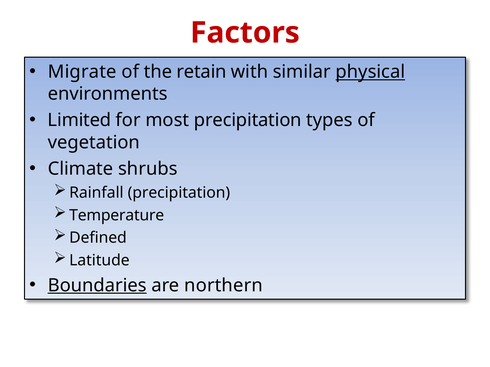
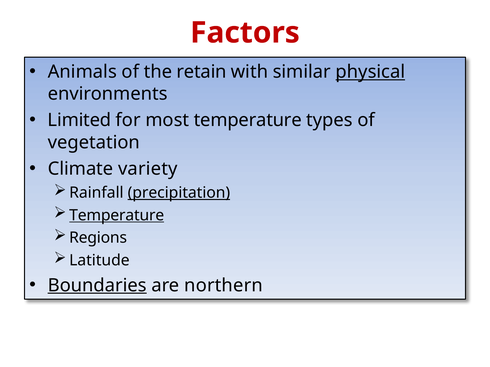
Migrate: Migrate -> Animals
most precipitation: precipitation -> temperature
shrubs: shrubs -> variety
precipitation at (179, 193) underline: none -> present
Temperature at (117, 216) underline: none -> present
Defined: Defined -> Regions
